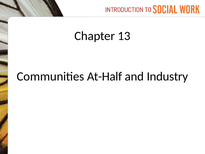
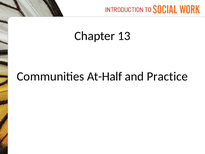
Industry: Industry -> Practice
